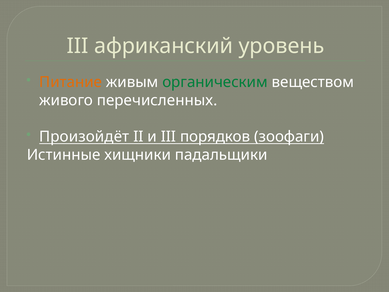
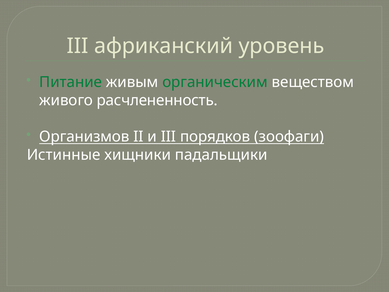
Питание colour: orange -> green
перечисленных: перечисленных -> расчлененность
Произойдёт: Произойдёт -> Организмов
